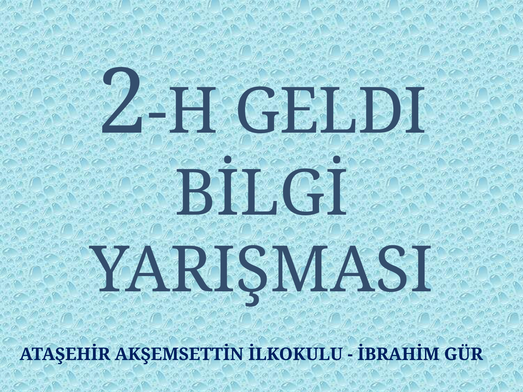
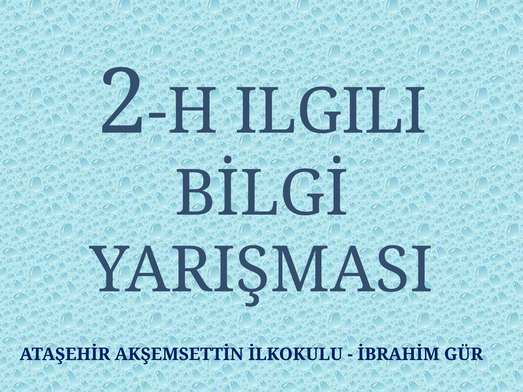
GELDI: GELDI -> ILGILI
